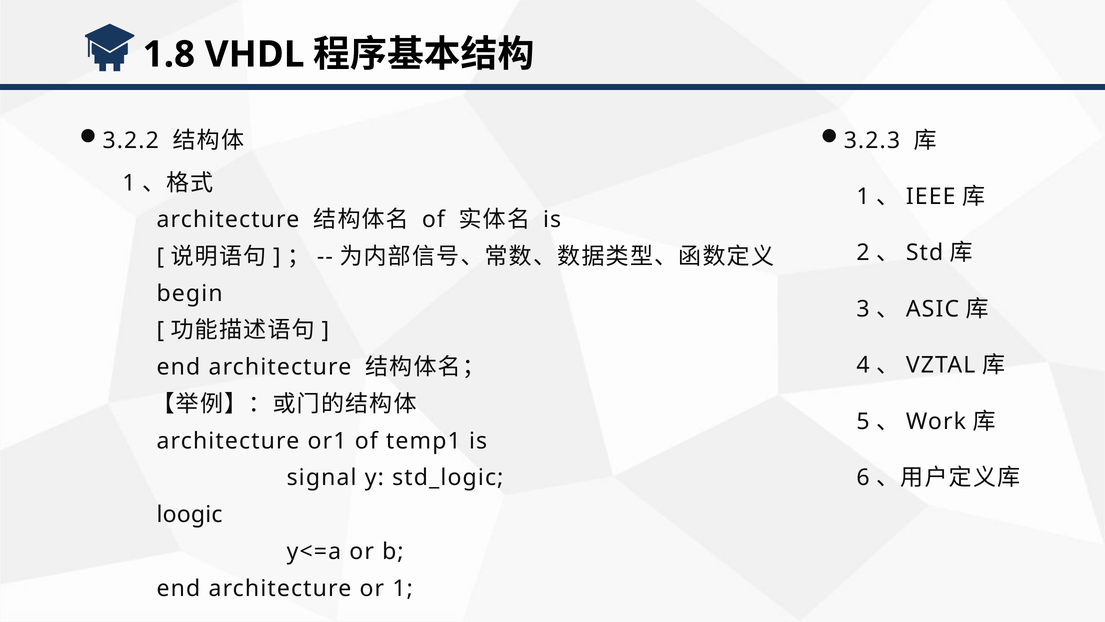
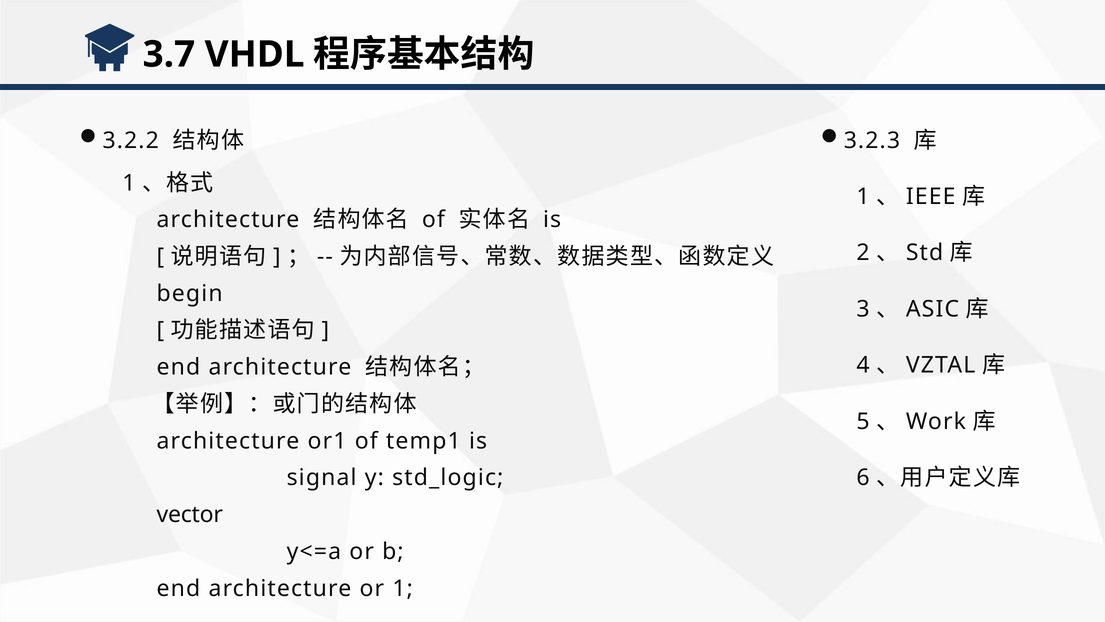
1.8: 1.8 -> 3.7
loogic: loogic -> vector
